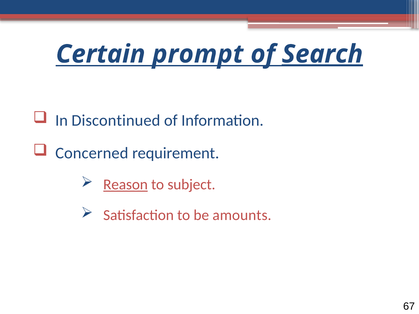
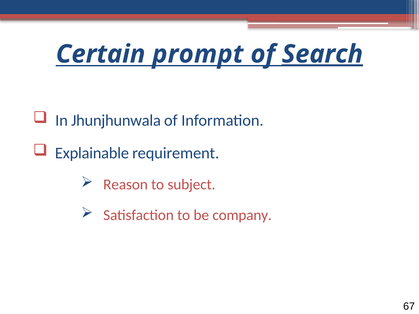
Discontinued: Discontinued -> Jhunjhunwala
Concerned: Concerned -> Explainable
Reason underline: present -> none
amounts: amounts -> company
